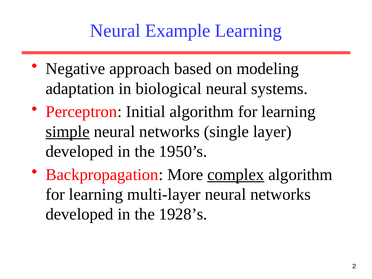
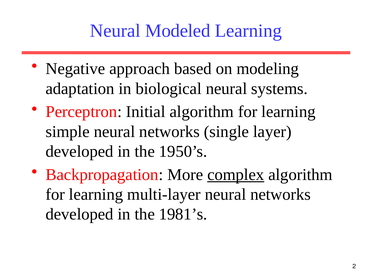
Example: Example -> Modeled
simple underline: present -> none
1928’s: 1928’s -> 1981’s
